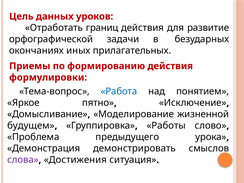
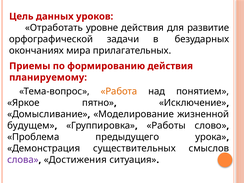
границ: границ -> уровне
иных: иных -> мира
формулировки: формулировки -> планируемому
Работа colour: blue -> orange
демонстрировать: демонстрировать -> существительных
